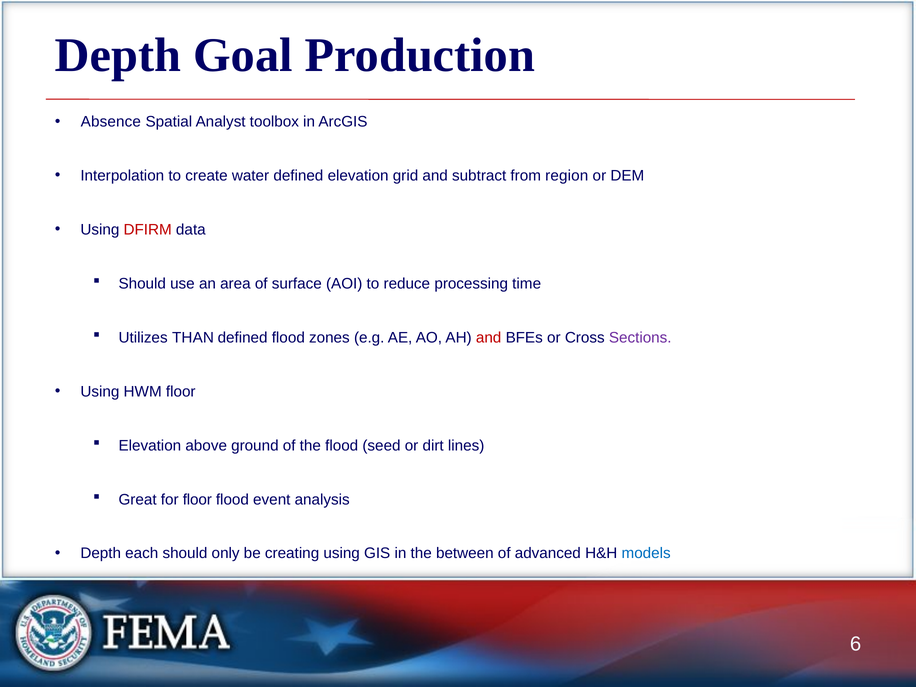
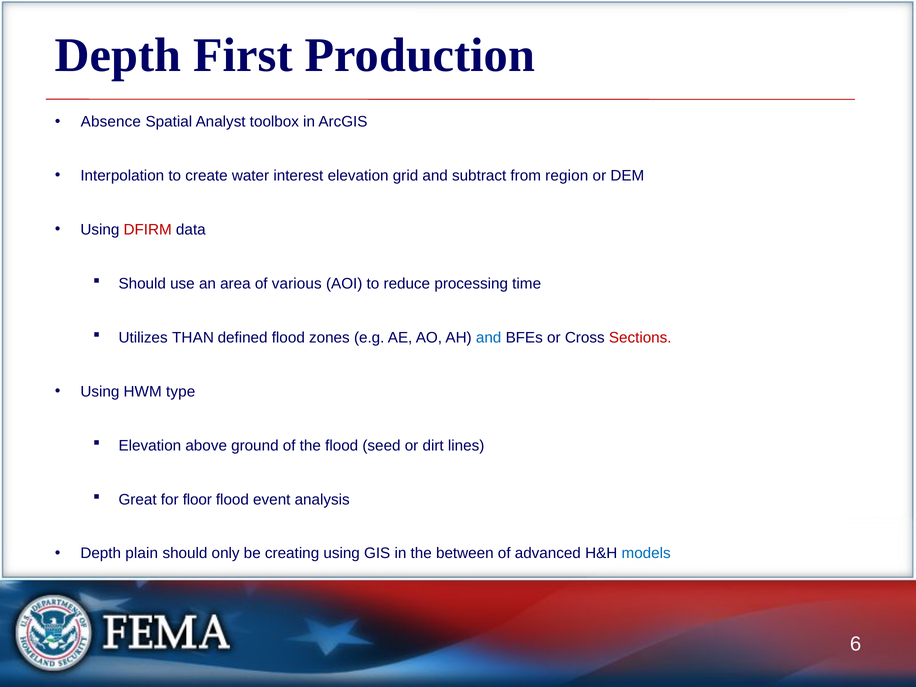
Goal: Goal -> First
water defined: defined -> interest
surface: surface -> various
and at (489, 338) colour: red -> blue
Sections colour: purple -> red
HWM floor: floor -> type
each: each -> plain
